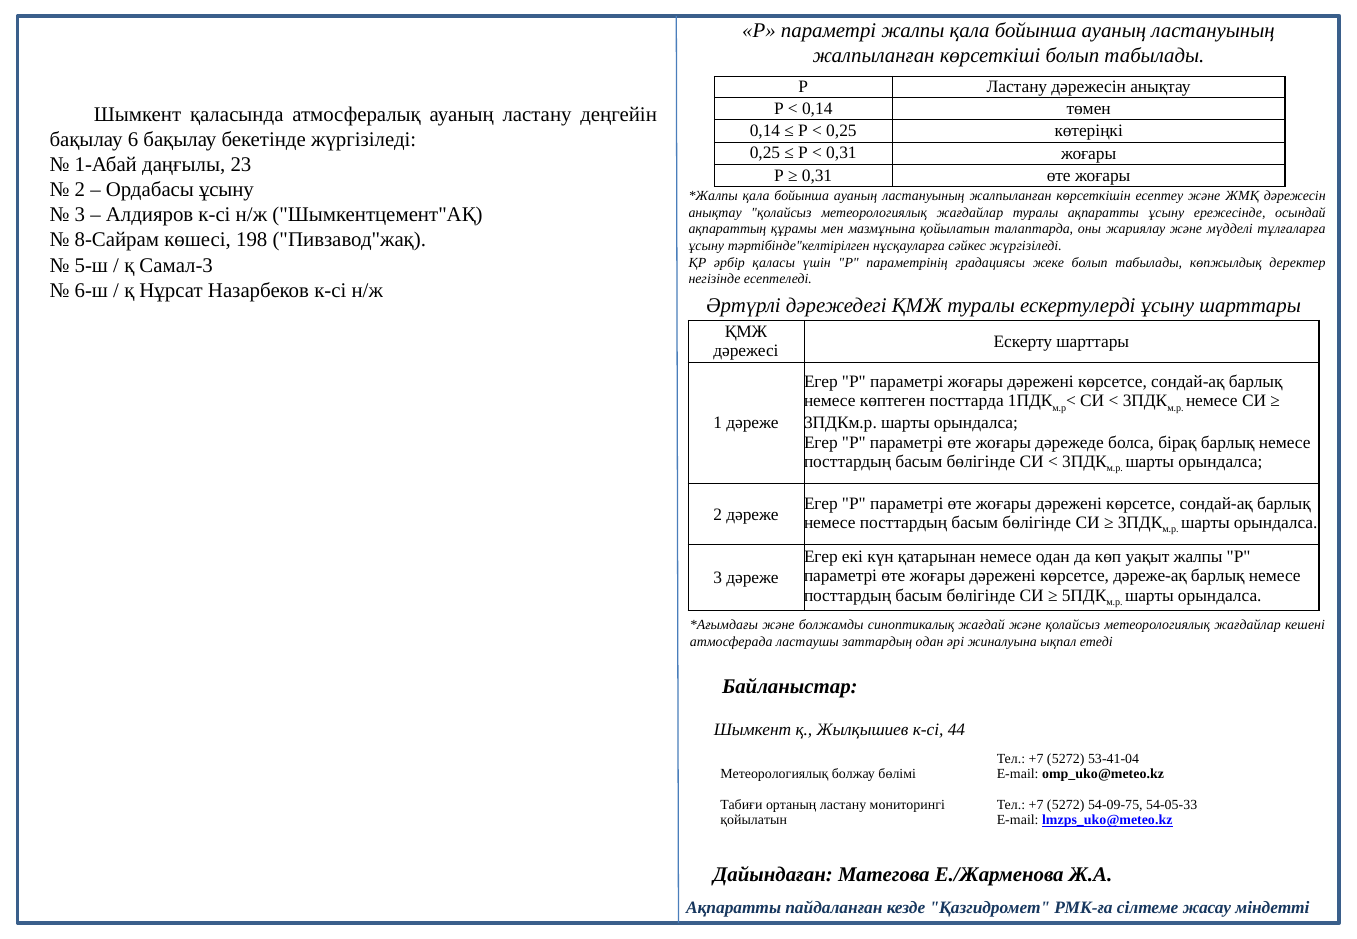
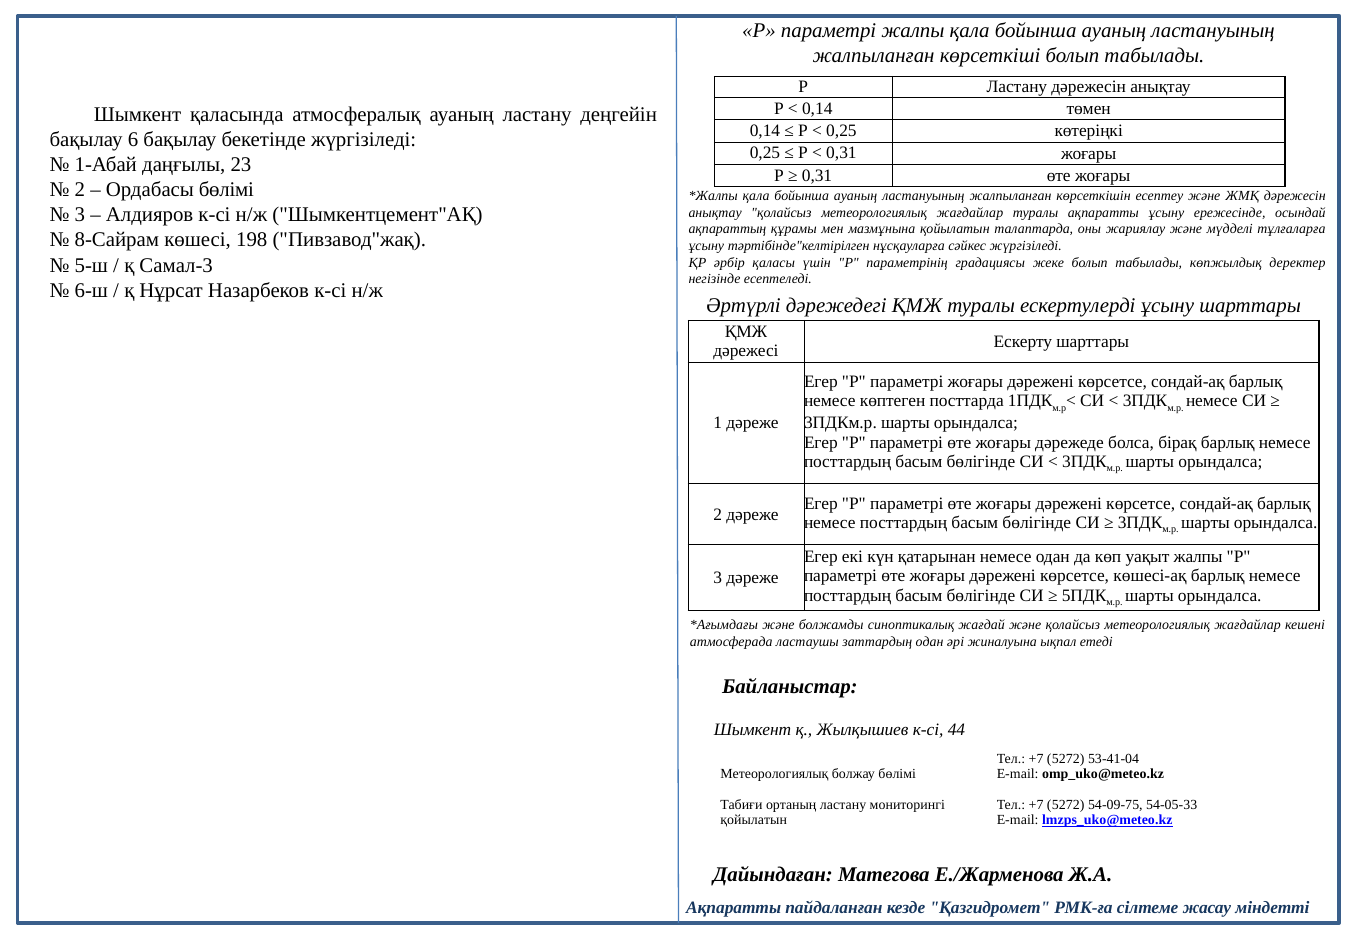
Ордабасы ұсыну: ұсыну -> бөлімі
дәреже-ақ: дәреже-ақ -> көшесі-ақ
